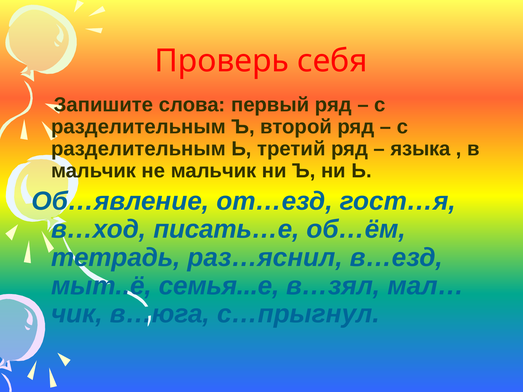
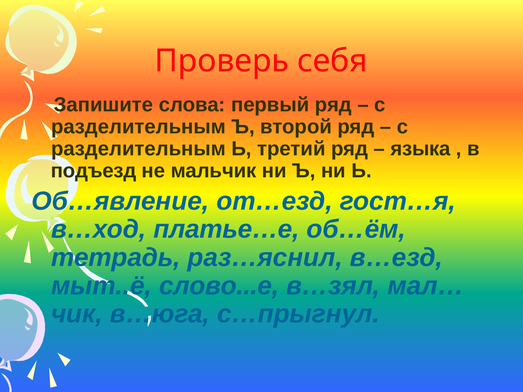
мальчик at (94, 171): мальчик -> подъезд
писать…е: писать…е -> платье…е
семья...е: семья...е -> слово...е
